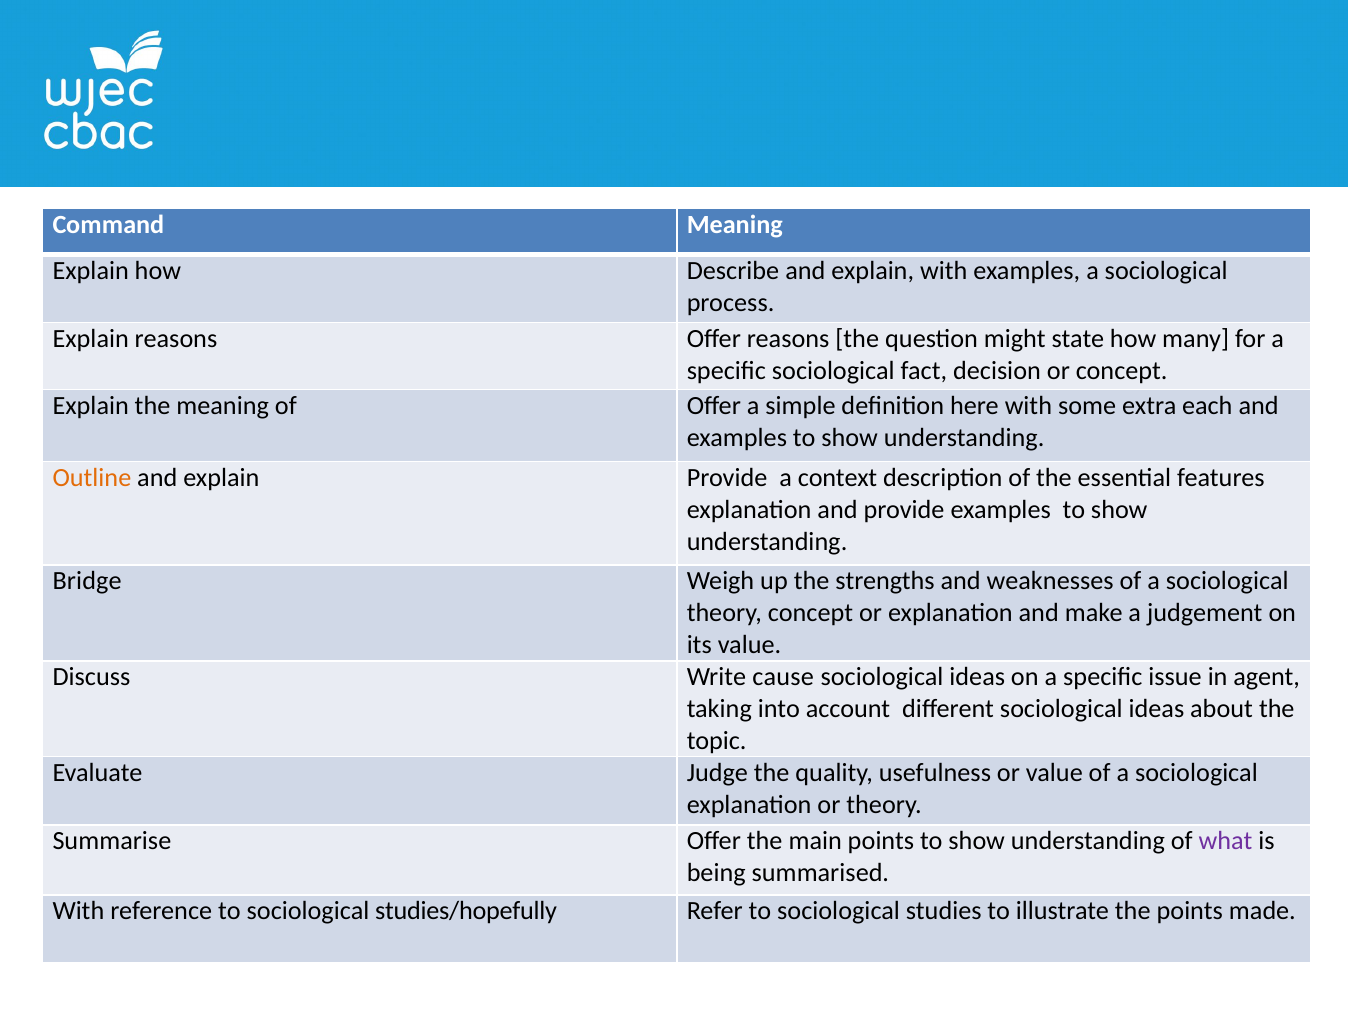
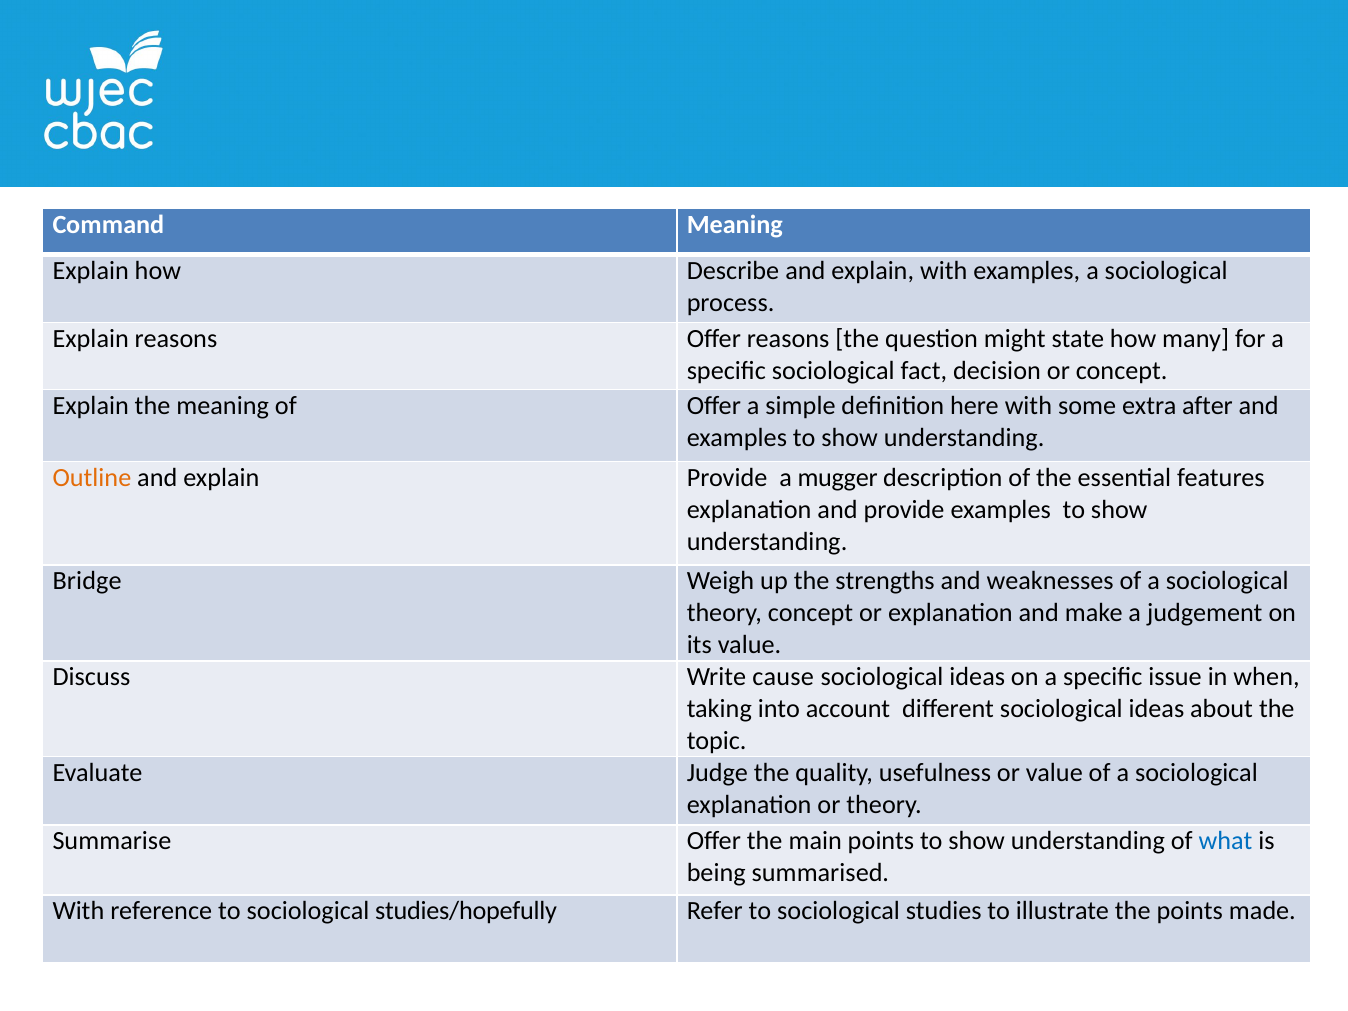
each: each -> after
context: context -> mugger
agent: agent -> when
what colour: purple -> blue
